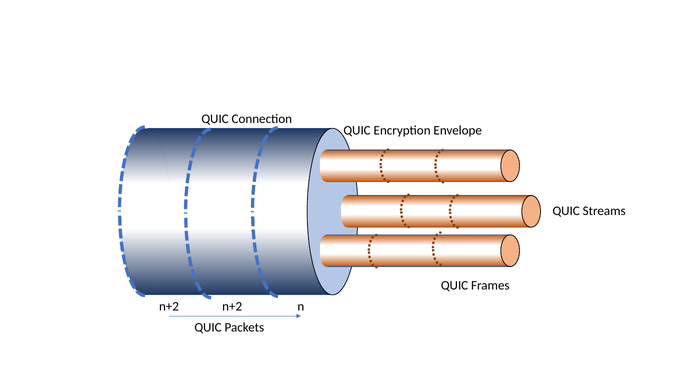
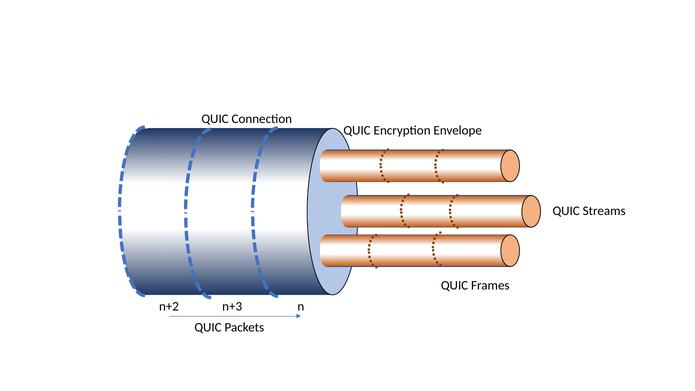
n+2 n+2: n+2 -> n+3
